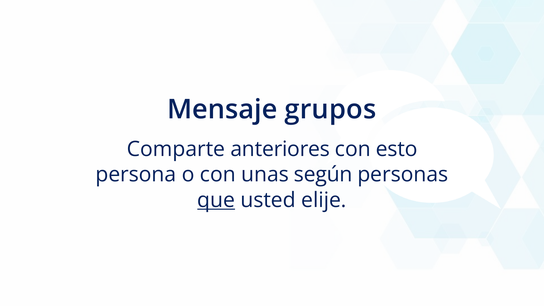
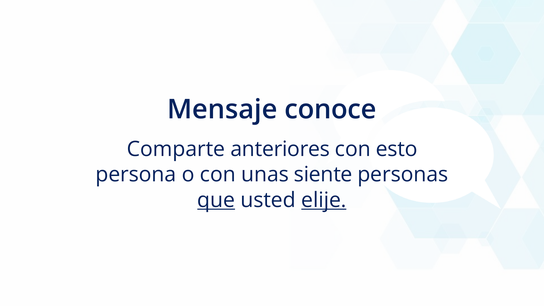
grupos: grupos -> conoce
según: según -> siente
elije underline: none -> present
